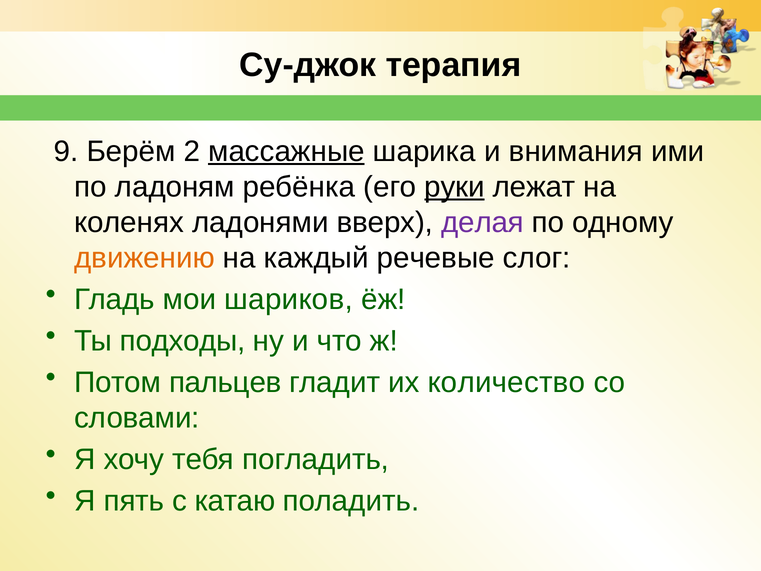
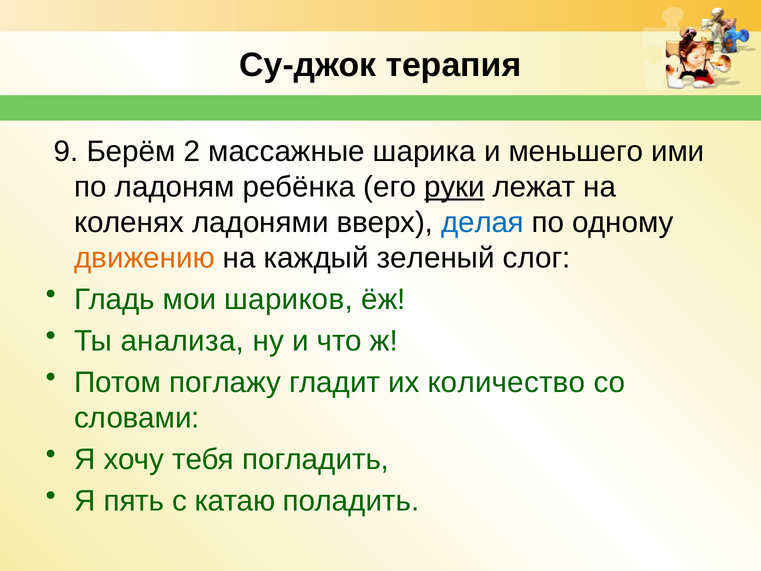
массажные underline: present -> none
внимания: внимания -> меньшего
делая colour: purple -> blue
речевые: речевые -> зеленый
подходы: подходы -> анализа
пальцев: пальцев -> поглажу
